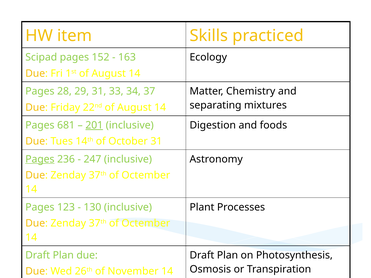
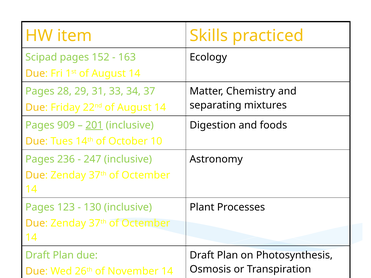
681: 681 -> 909
October 31: 31 -> 10
Pages at (40, 159) underline: present -> none
